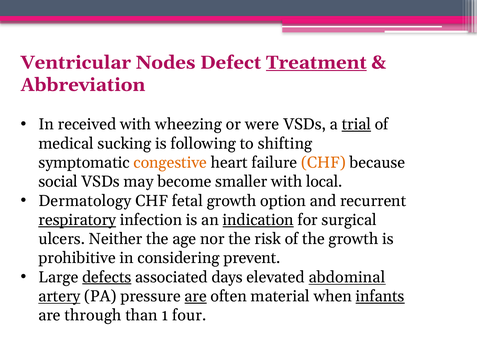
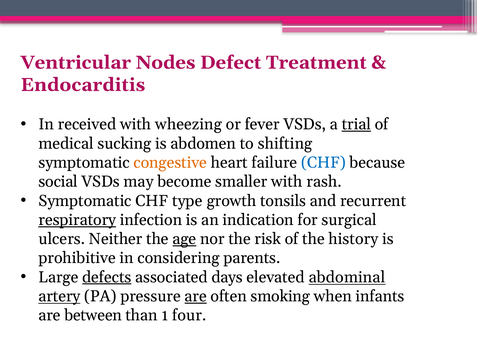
Treatment underline: present -> none
Abbreviation: Abbreviation -> Endocarditis
were: were -> fever
following: following -> abdomen
CHF at (323, 162) colour: orange -> blue
local: local -> rash
Dermatology at (85, 201): Dermatology -> Symptomatic
fetal: fetal -> type
option: option -> tonsils
indication underline: present -> none
age underline: none -> present
the growth: growth -> history
prevent: prevent -> parents
material: material -> smoking
infants underline: present -> none
through: through -> between
